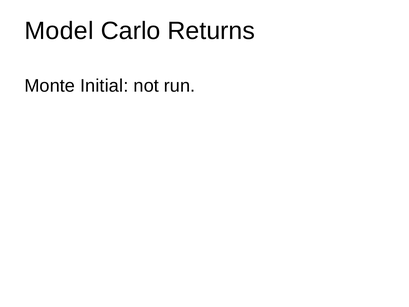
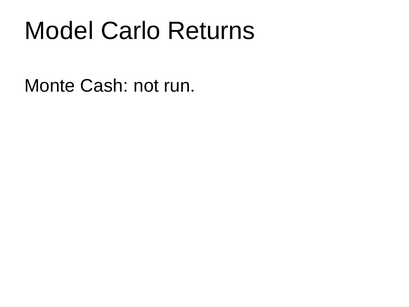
Initial: Initial -> Cash
